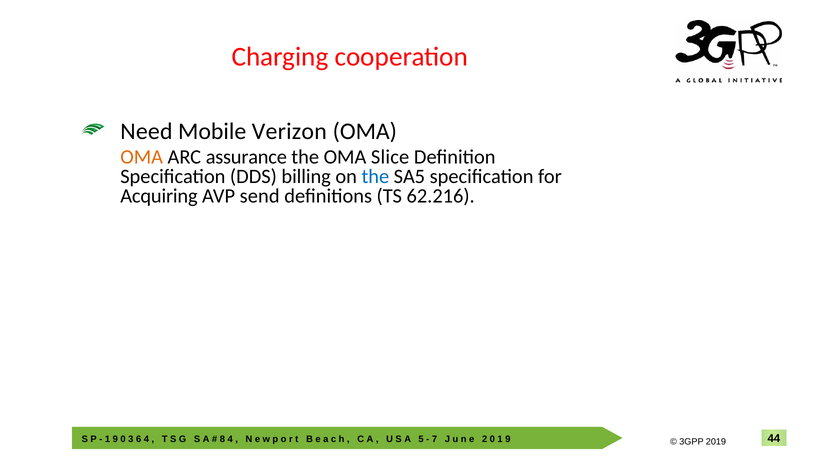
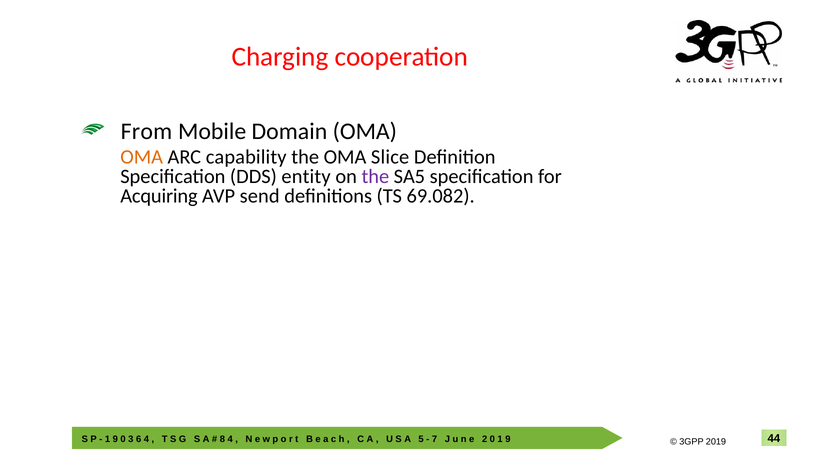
Need: Need -> From
Verizon: Verizon -> Domain
assurance: assurance -> capability
billing: billing -> entity
the at (375, 177) colour: blue -> purple
62.216: 62.216 -> 69.082
